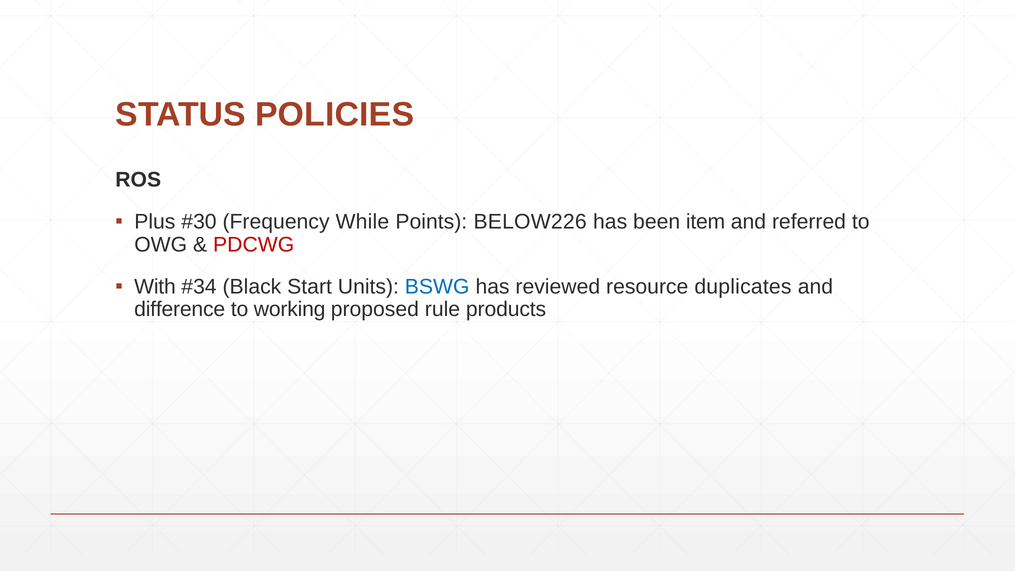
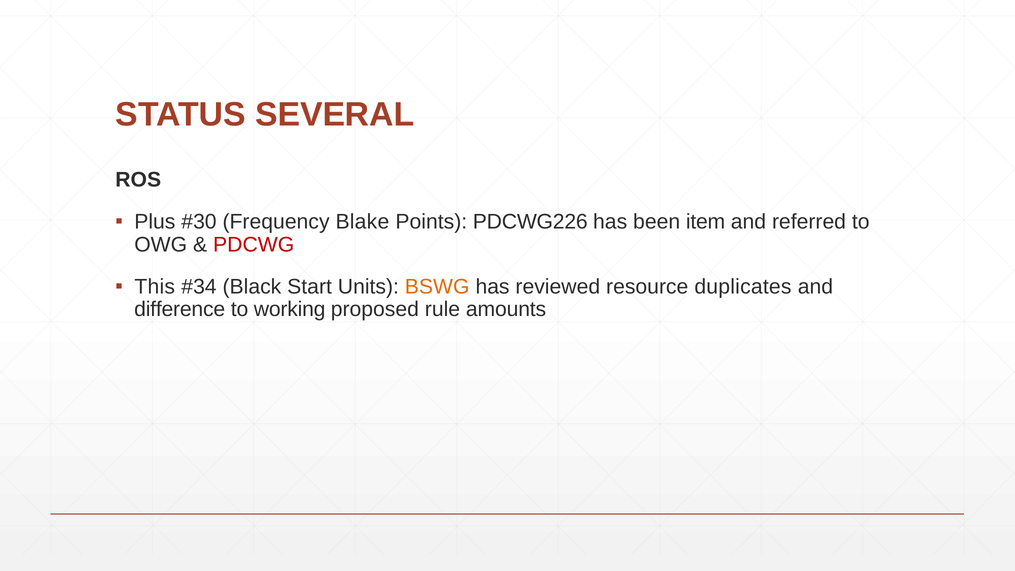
POLICIES: POLICIES -> SEVERAL
While: While -> Blake
BELOW226: BELOW226 -> PDCWG226
With: With -> This
BSWG colour: blue -> orange
products: products -> amounts
